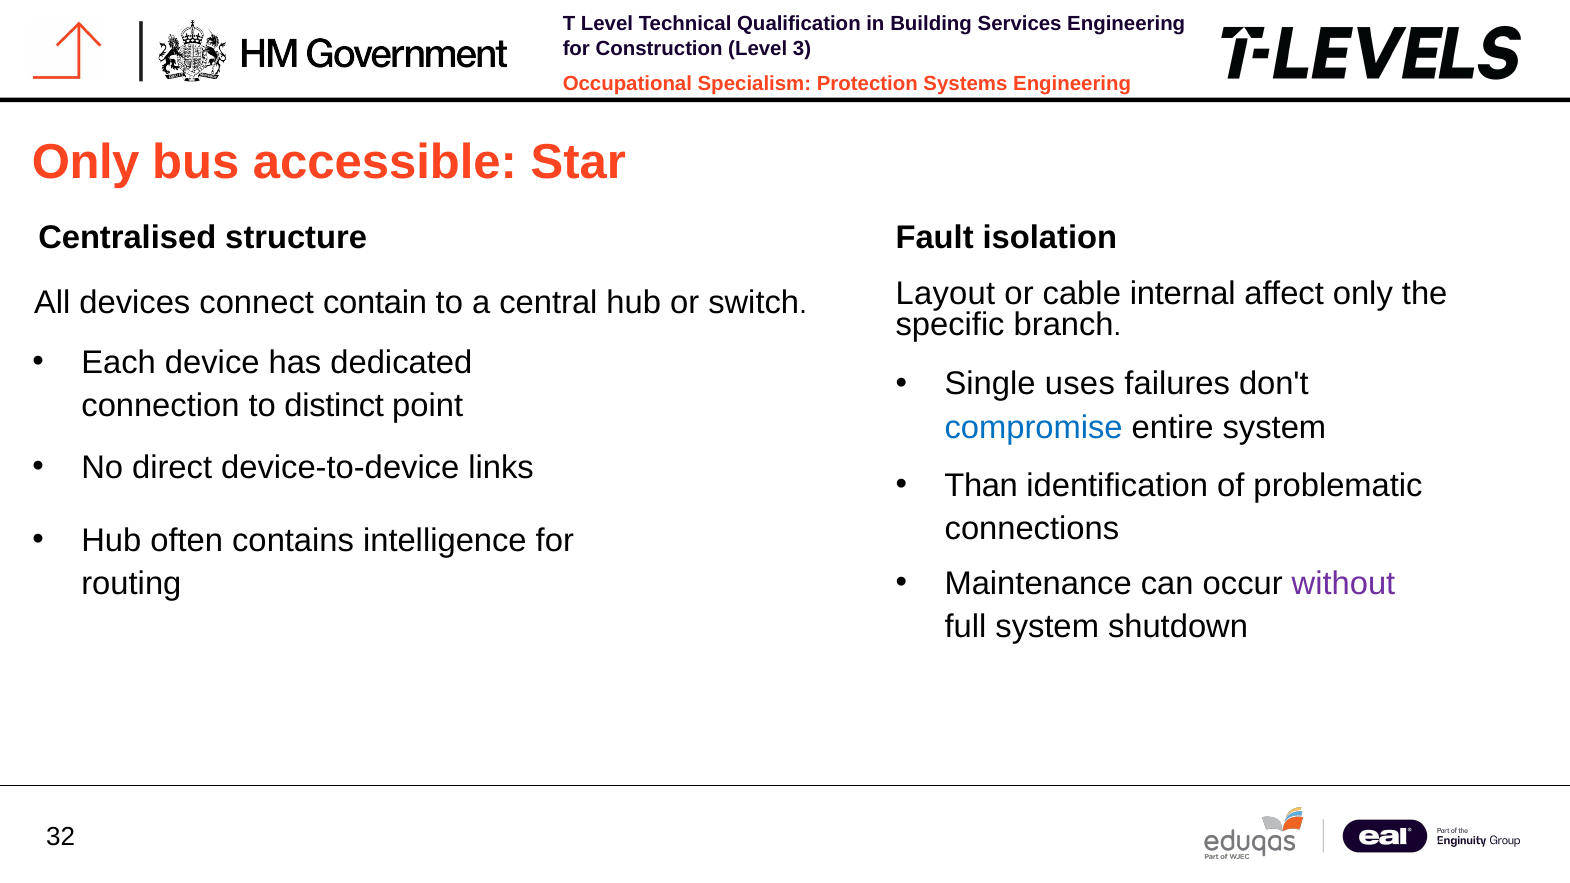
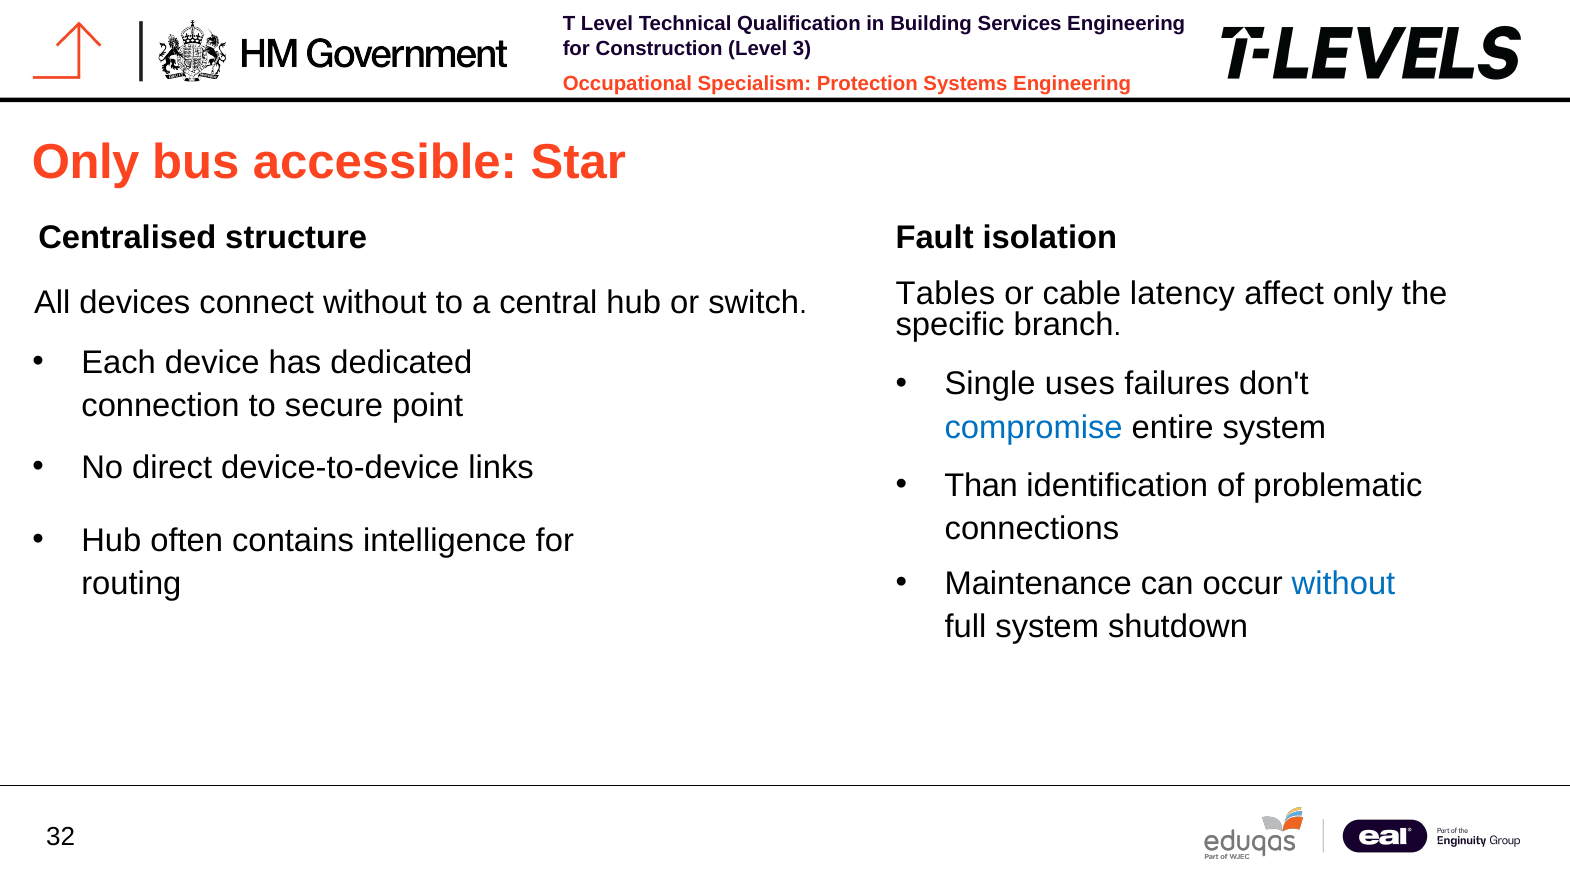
Layout: Layout -> Tables
internal: internal -> latency
connect contain: contain -> without
distinct: distinct -> secure
without at (1343, 584) colour: purple -> blue
